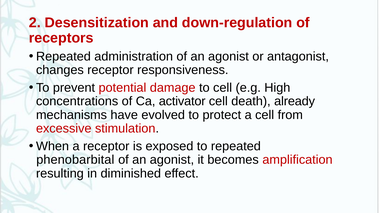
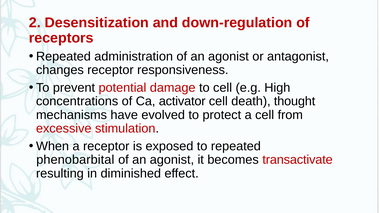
already: already -> thought
amplification: amplification -> transactivate
